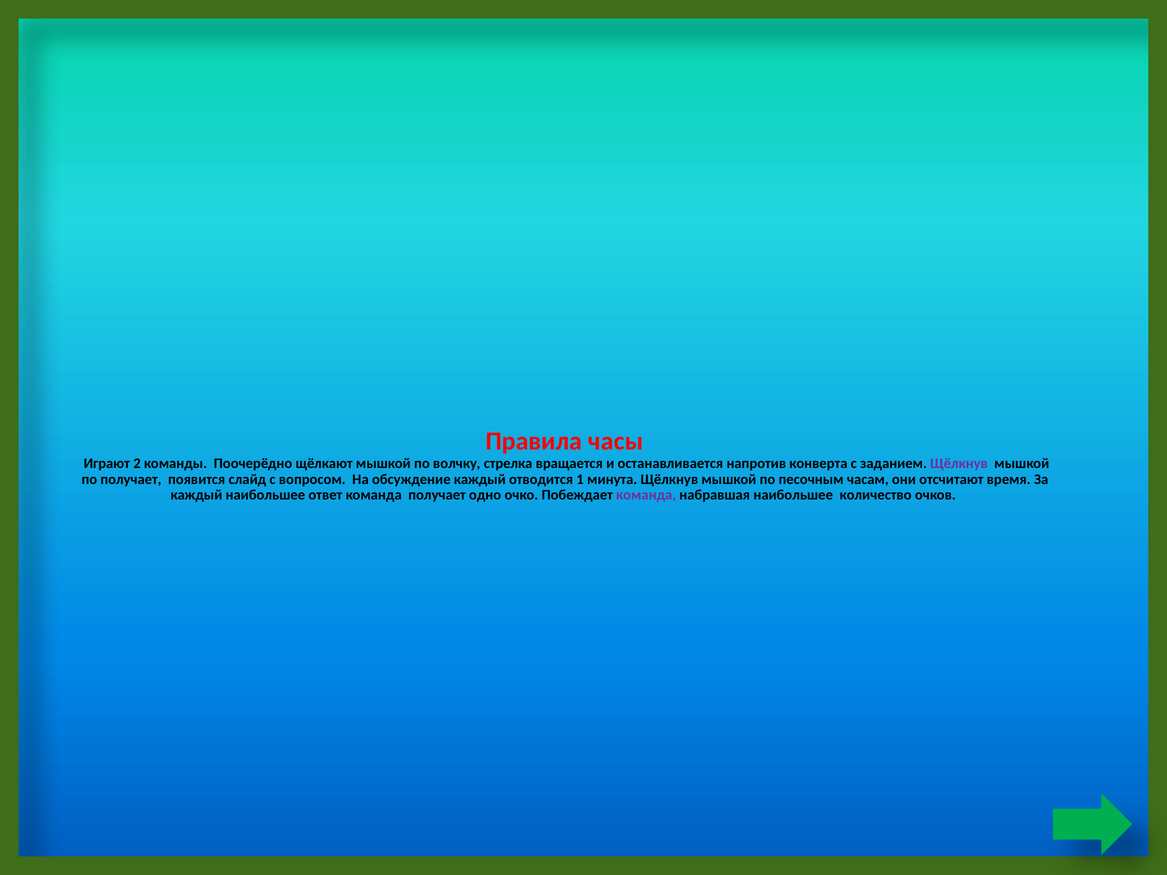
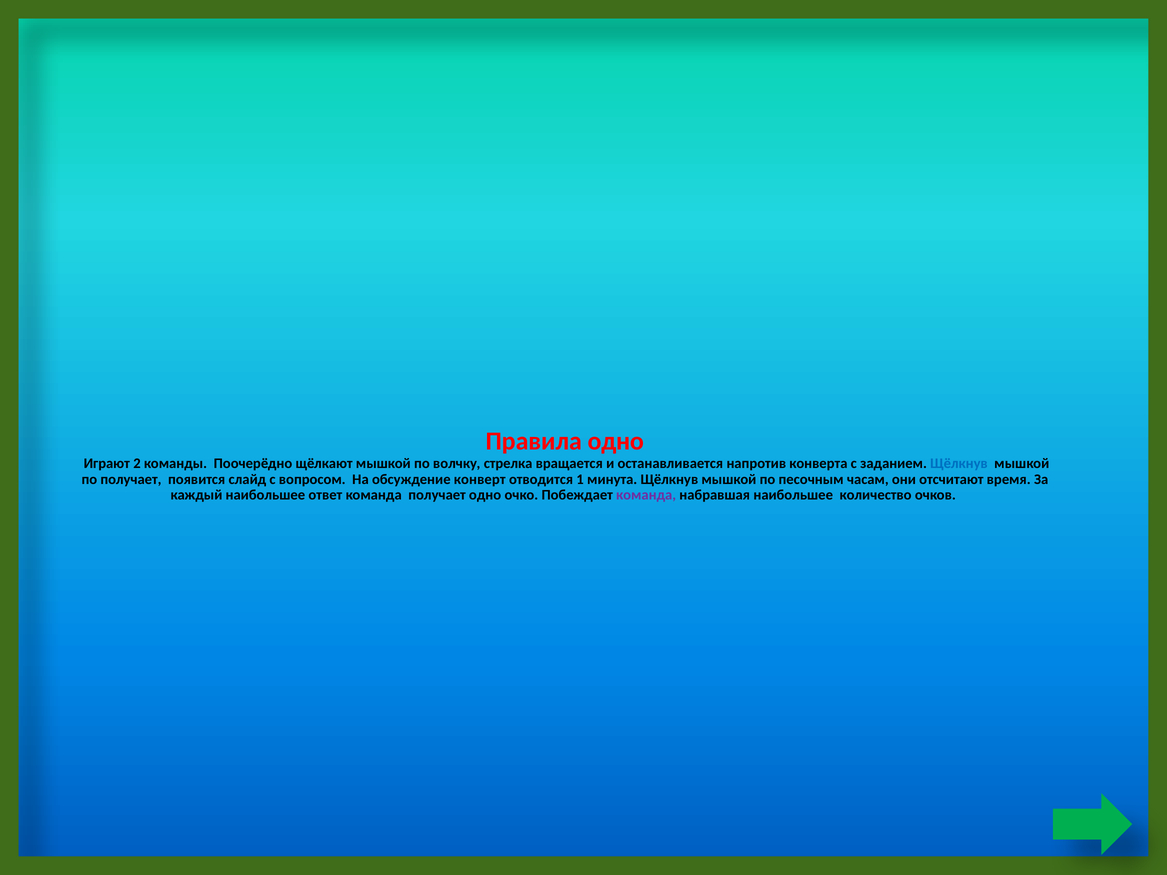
Правила часы: часы -> одно
Щёлкнув at (959, 464) colour: purple -> blue
обсуждение каждый: каждый -> конверт
